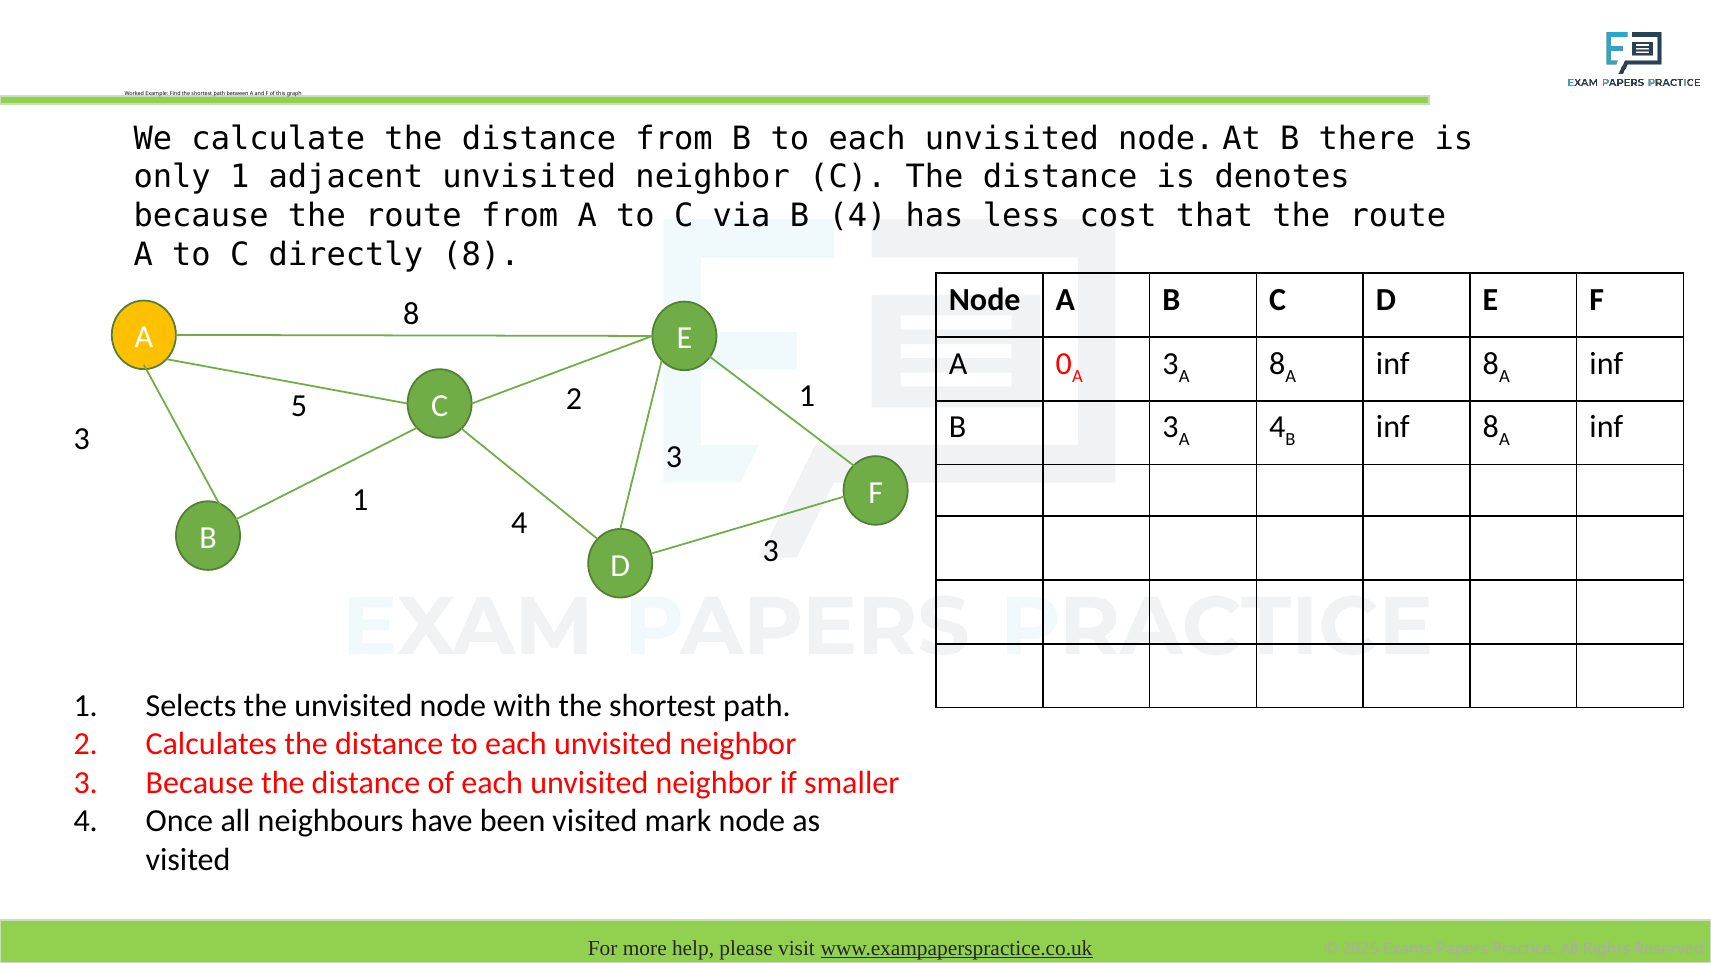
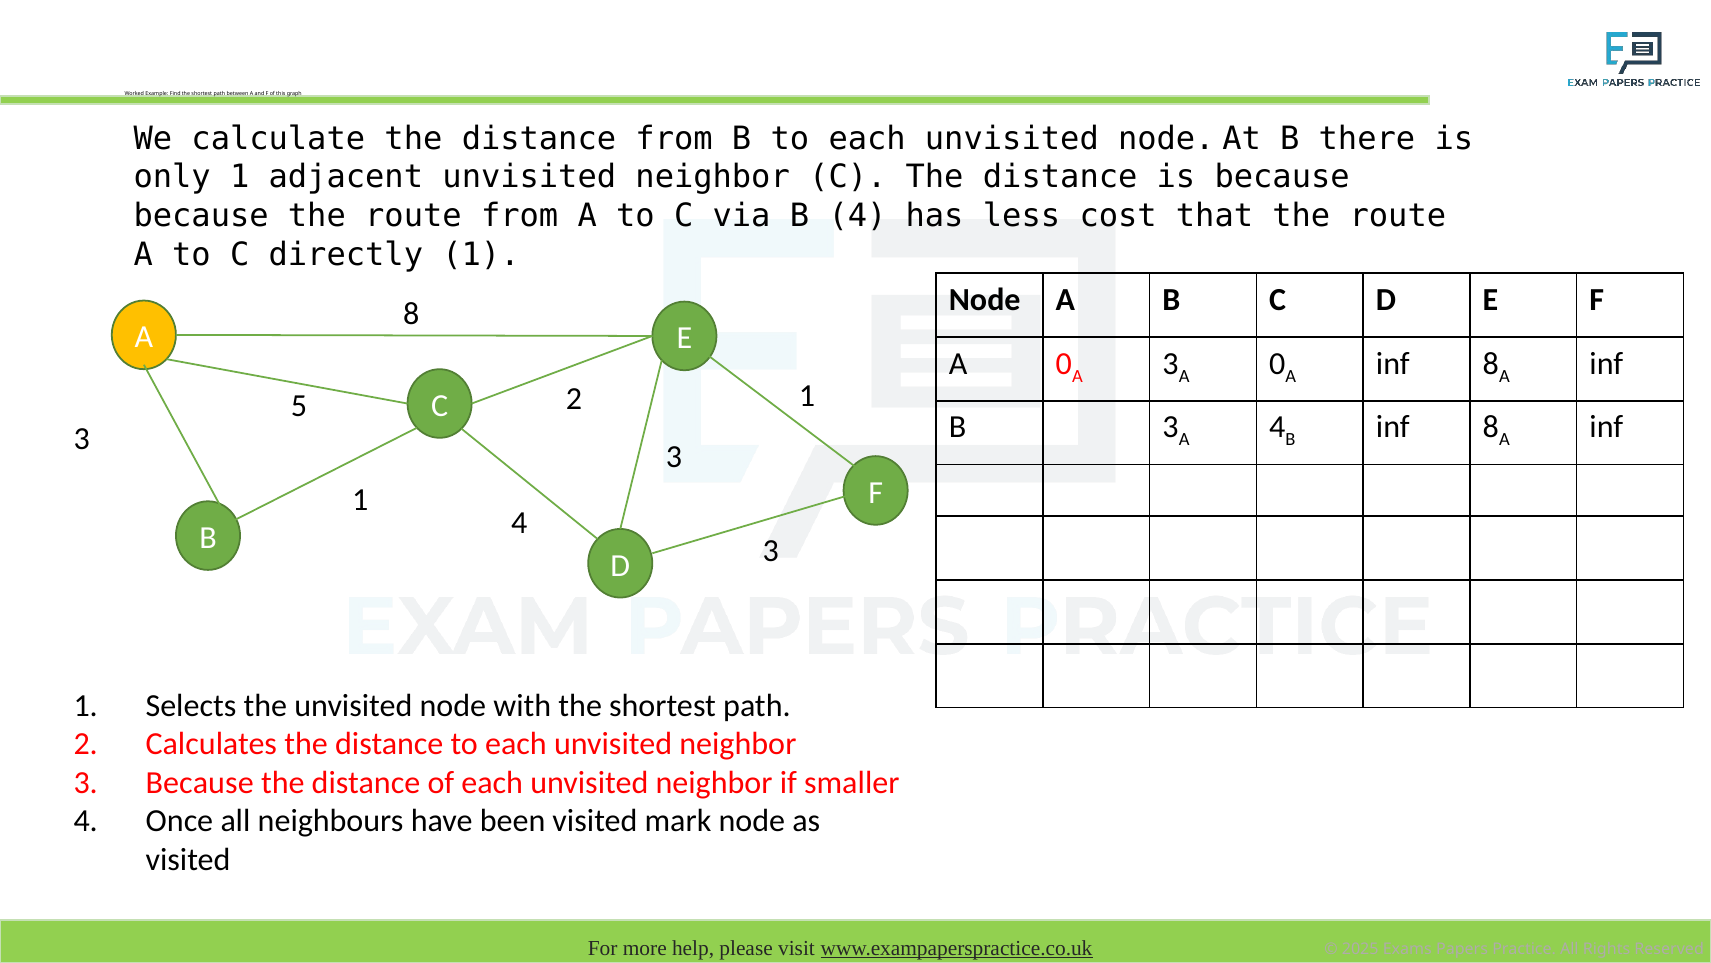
is denotes: denotes -> because
directly 8: 8 -> 1
3 A 8: 8 -> 0
